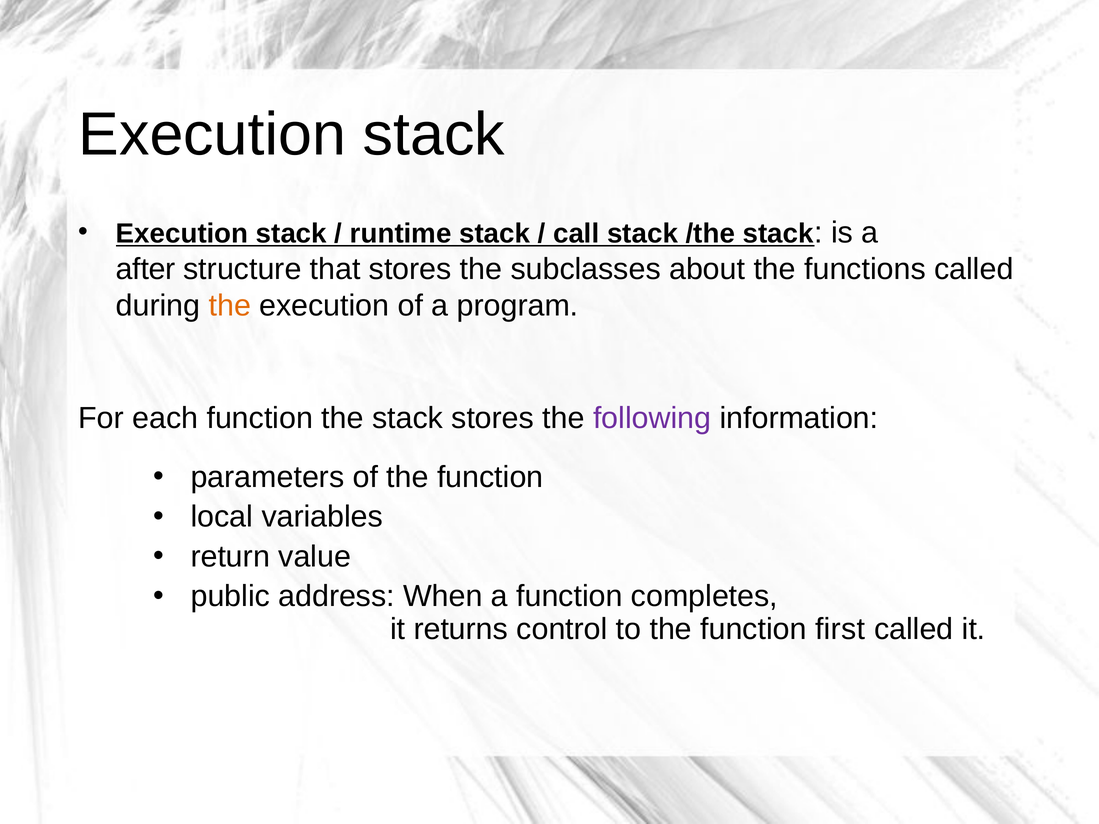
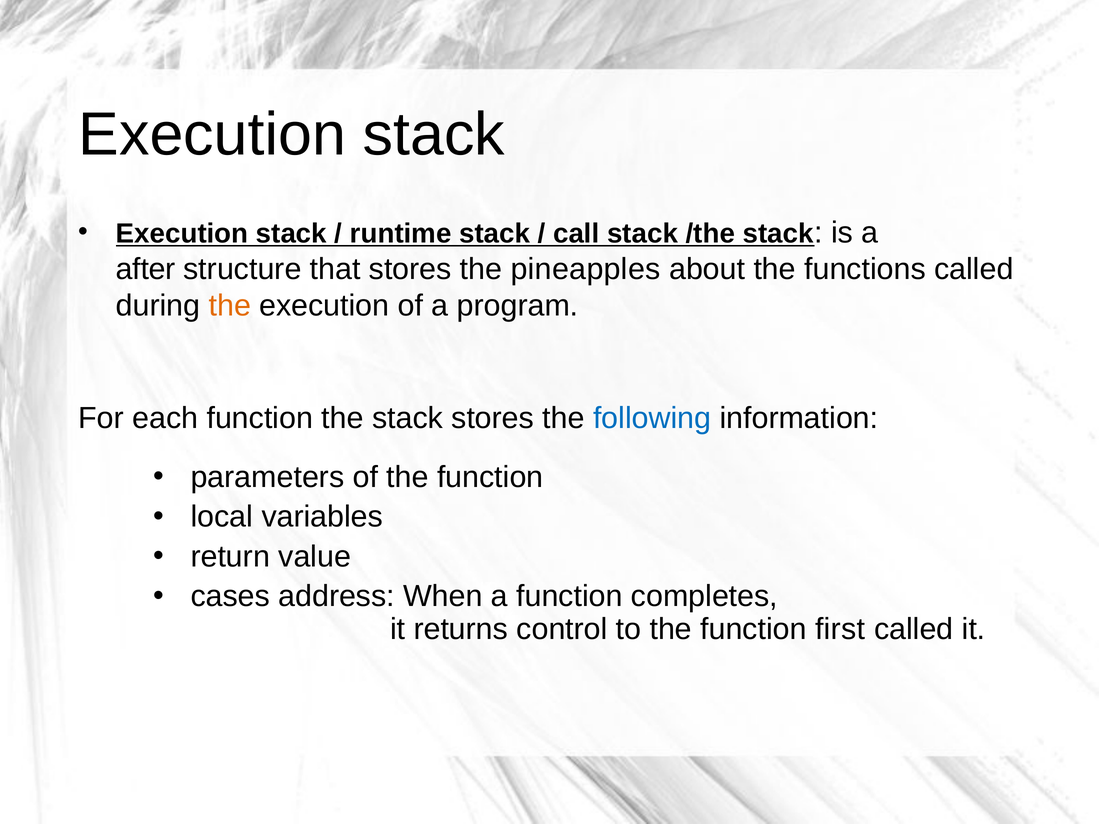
subclasses: subclasses -> pineapples
following colour: purple -> blue
public: public -> cases
